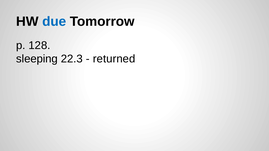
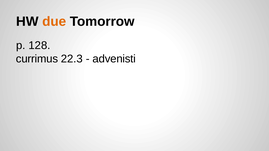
due colour: blue -> orange
sleeping: sleeping -> currimus
returned: returned -> advenisti
